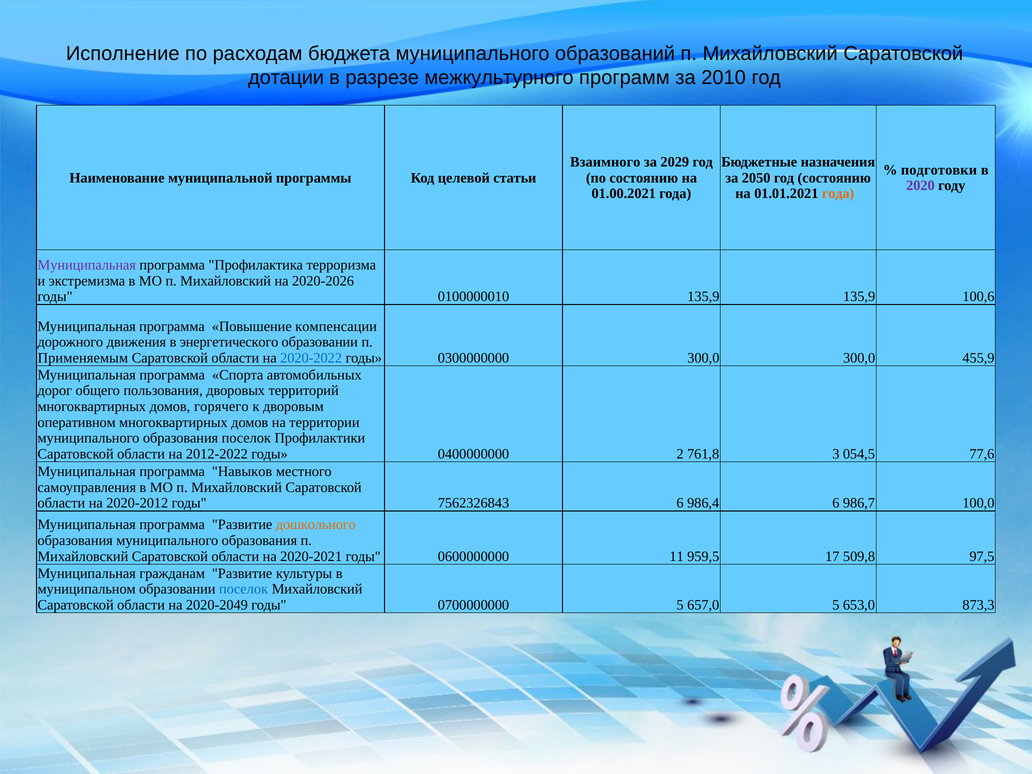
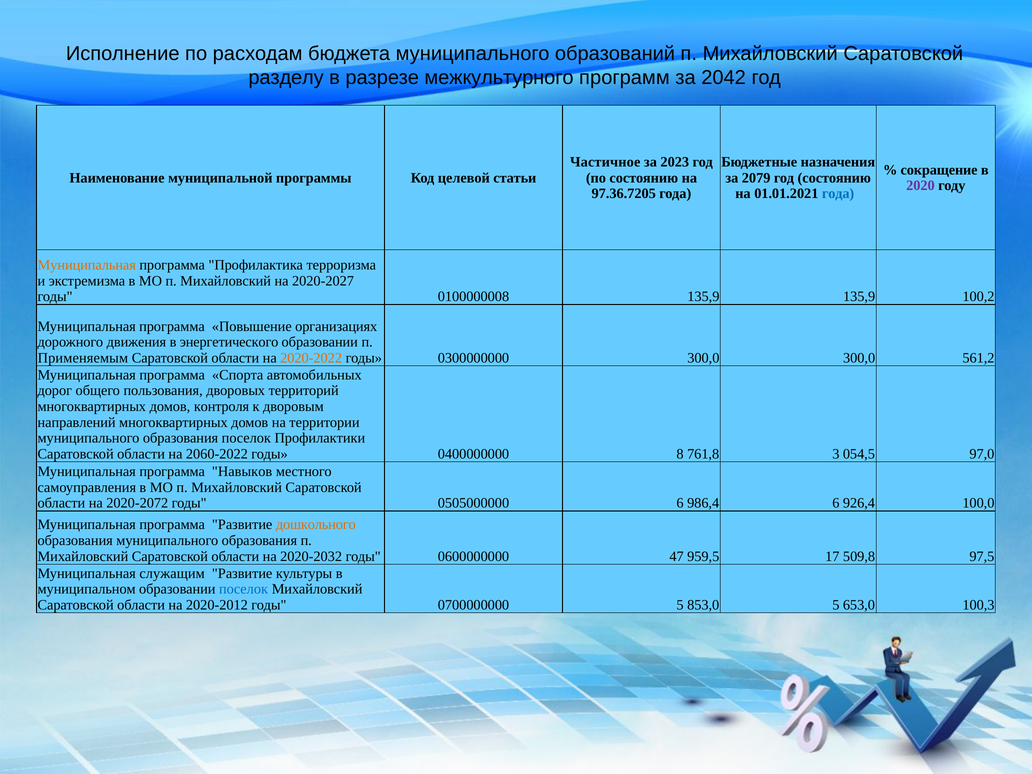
дотации: дотации -> разделу
2010: 2010 -> 2042
Взаимного: Взаимного -> Частичное
2029: 2029 -> 2023
подготовки: подготовки -> сокращение
2050: 2050 -> 2079
01.00.2021: 01.00.2021 -> 97.36.7205
года at (838, 194) colour: orange -> blue
Муниципальная at (87, 265) colour: purple -> orange
2020-2026: 2020-2026 -> 2020-2027
0100000010: 0100000010 -> 0100000008
100,6: 100,6 -> 100,2
компенсации: компенсации -> организациях
2020-2022 colour: blue -> orange
455,9: 455,9 -> 561,2
горячего: горячего -> контроля
оперативном: оперативном -> направлений
2012-2022: 2012-2022 -> 2060-2022
2: 2 -> 8
77,6: 77,6 -> 97,0
2020-2012: 2020-2012 -> 2020-2072
7562326843: 7562326843 -> 0505000000
986,7: 986,7 -> 926,4
2020-2021: 2020-2021 -> 2020-2032
11: 11 -> 47
гражданам: гражданам -> служащим
2020-2049: 2020-2049 -> 2020-2012
657,0: 657,0 -> 853,0
873,3: 873,3 -> 100,3
